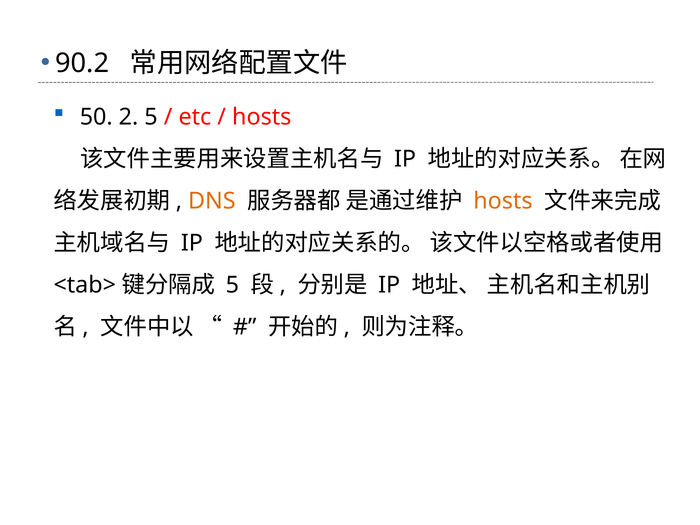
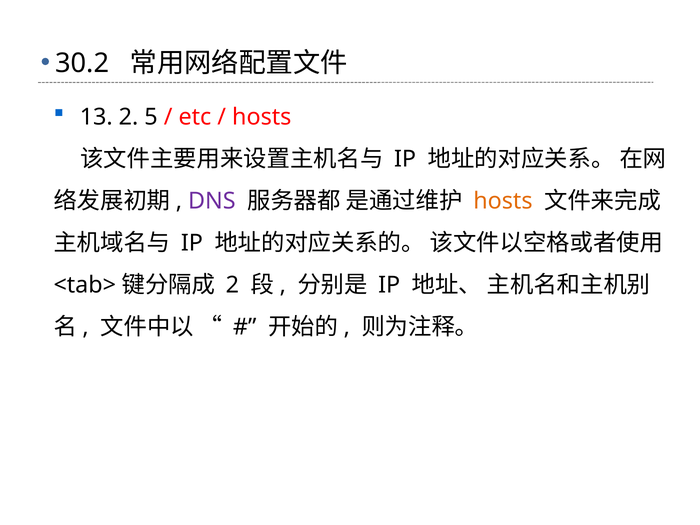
90.2: 90.2 -> 30.2
50: 50 -> 13
DNS colour: orange -> purple
5 at (232, 285): 5 -> 2
